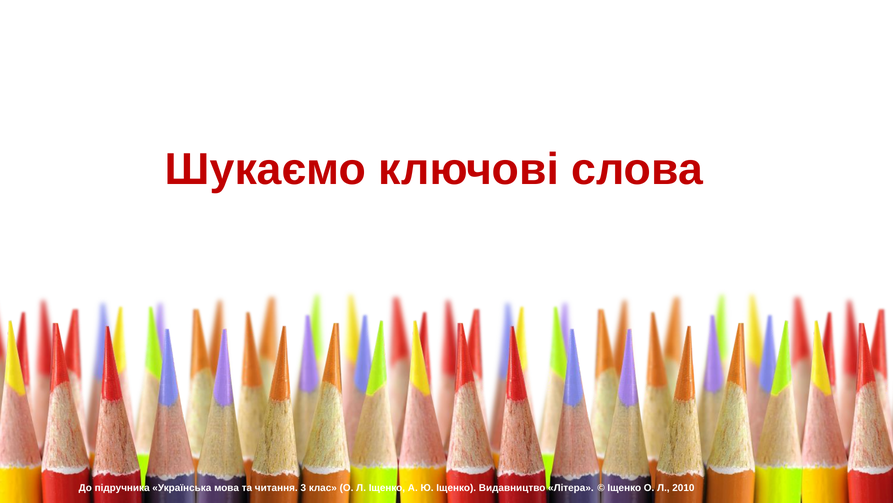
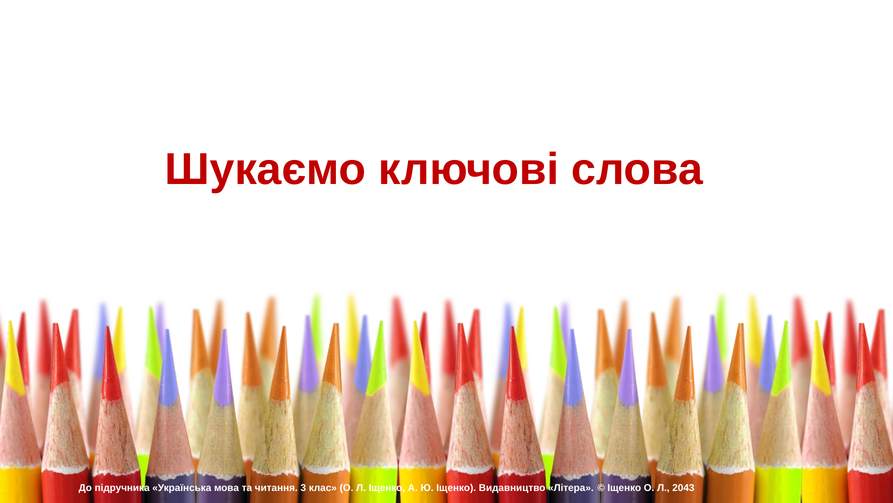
2010: 2010 -> 2043
